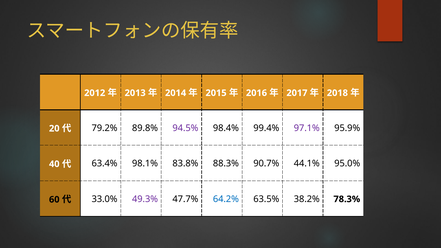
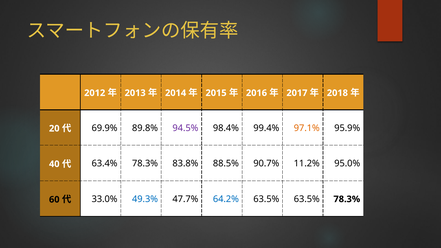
79.2%: 79.2% -> 69.9%
97.1% colour: purple -> orange
63.4% 98.1%: 98.1% -> 78.3%
88.3%: 88.3% -> 88.5%
44.1%: 44.1% -> 11.2%
49.3% colour: purple -> blue
63.5% 38.2%: 38.2% -> 63.5%
